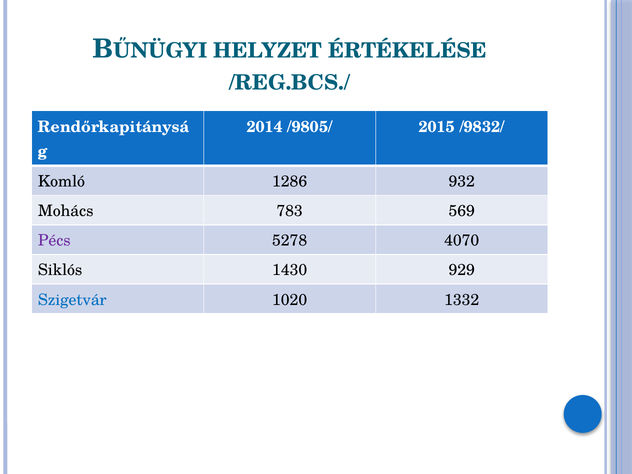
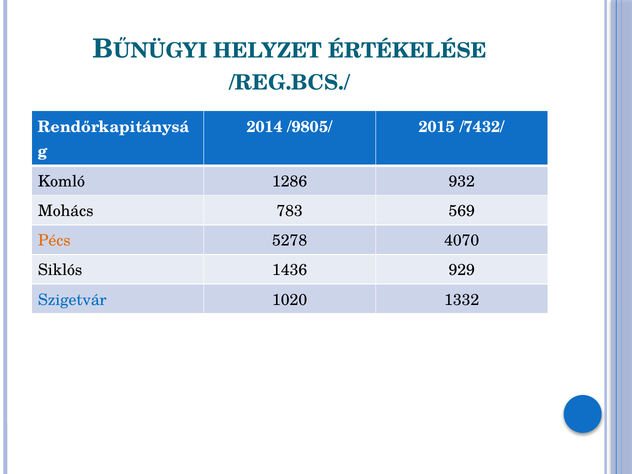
/9832/: /9832/ -> /7432/
Pécs colour: purple -> orange
1430: 1430 -> 1436
